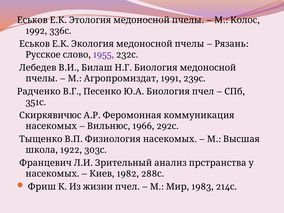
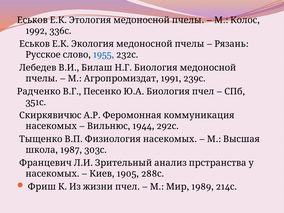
1955 colour: purple -> blue
1966: 1966 -> 1944
1922: 1922 -> 1987
1982: 1982 -> 1905
1983: 1983 -> 1989
